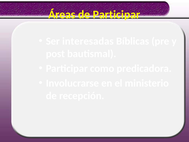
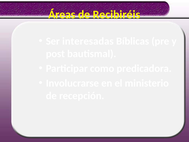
de Participar: Participar -> Recibiréis
